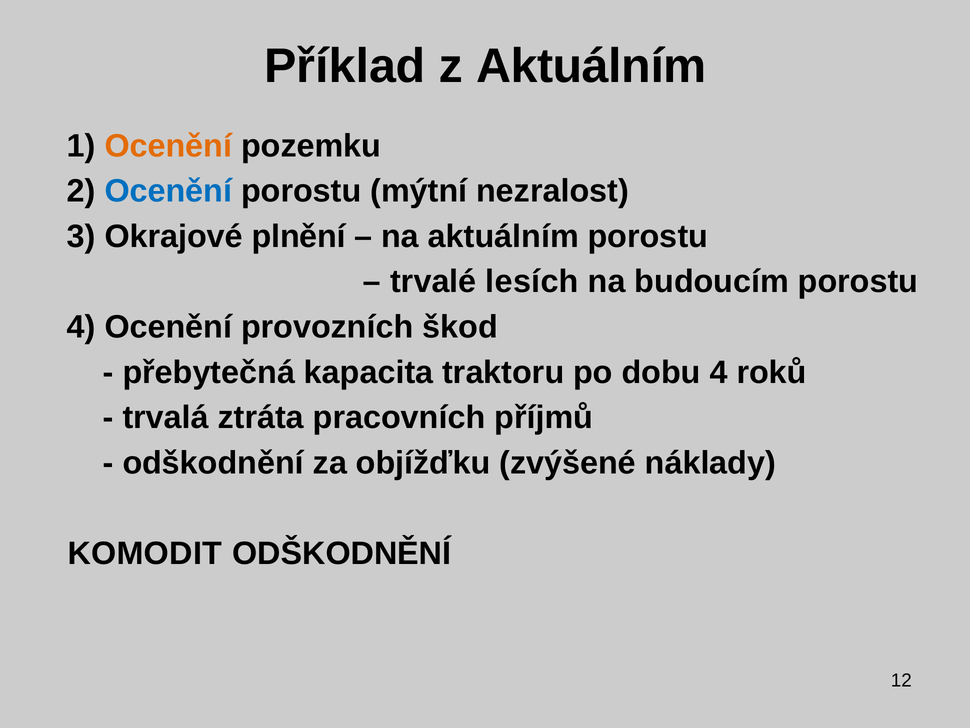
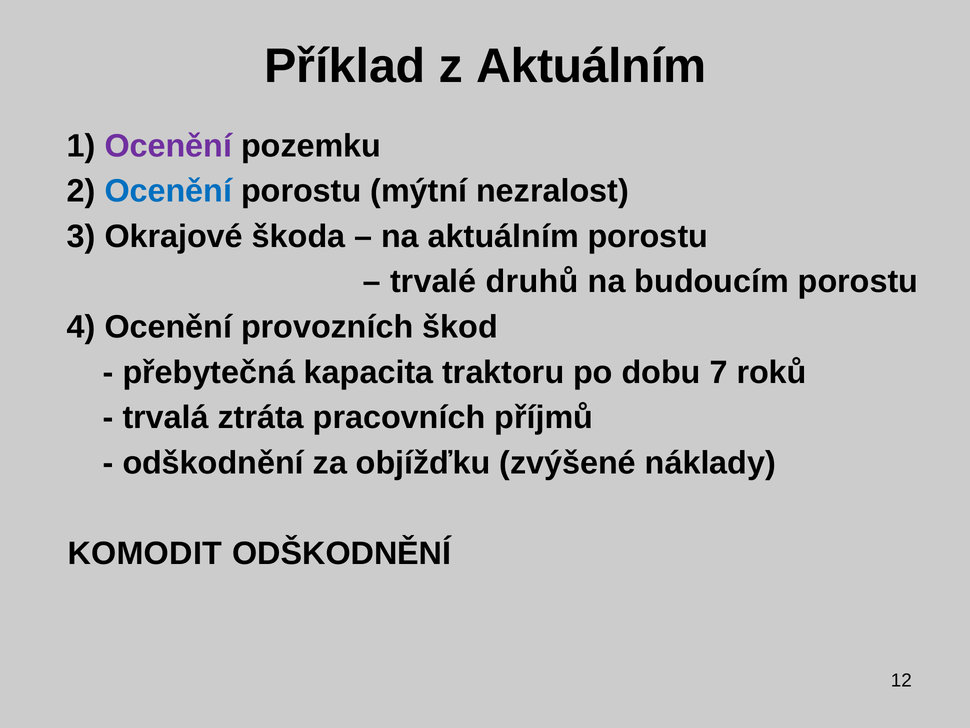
Ocenění at (168, 146) colour: orange -> purple
plnění: plnění -> škoda
lesích: lesích -> druhů
dobu 4: 4 -> 7
